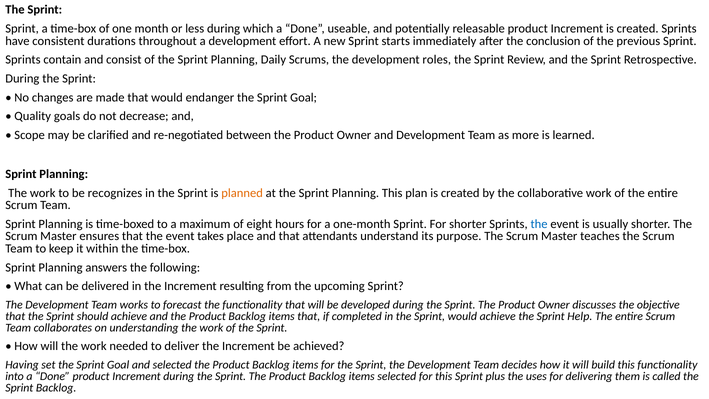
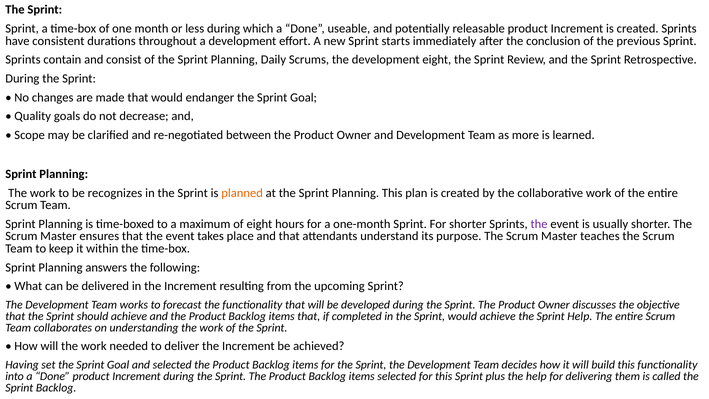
development roles: roles -> eight
the at (539, 224) colour: blue -> purple
the uses: uses -> help
